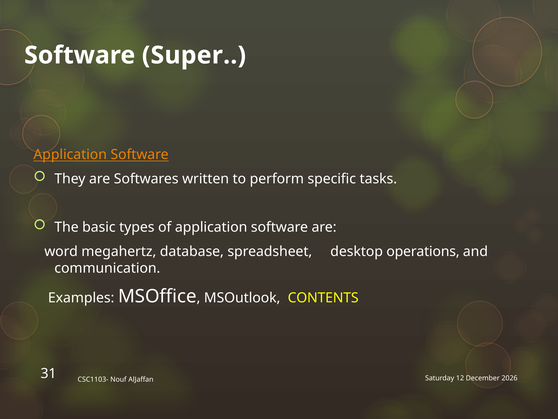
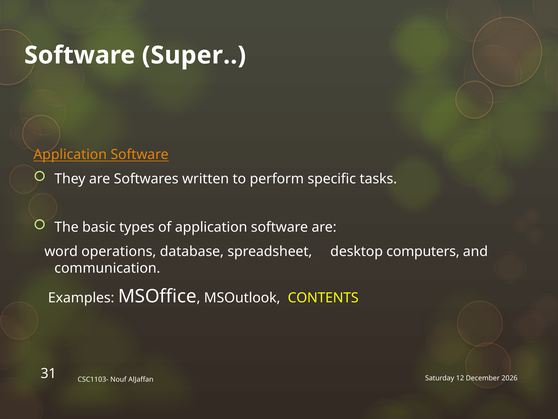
megahertz: megahertz -> operations
operations: operations -> computers
